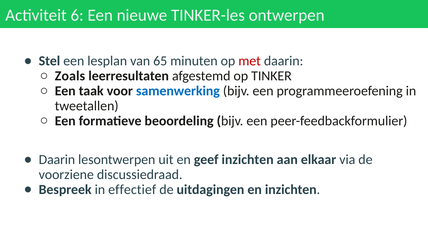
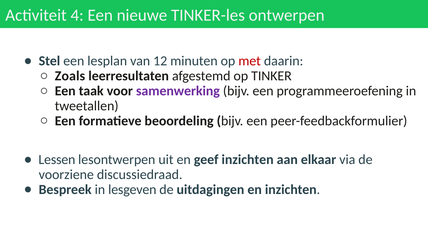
6: 6 -> 4
65: 65 -> 12
samenwerking colour: blue -> purple
Daarin at (57, 160): Daarin -> Lessen
effectief: effectief -> lesgeven
